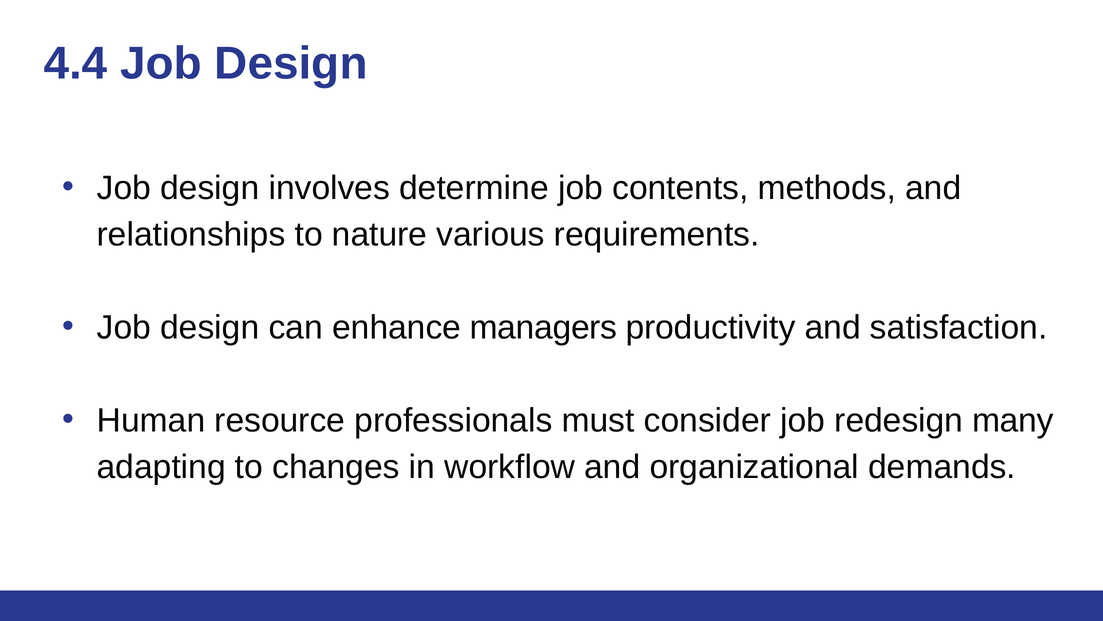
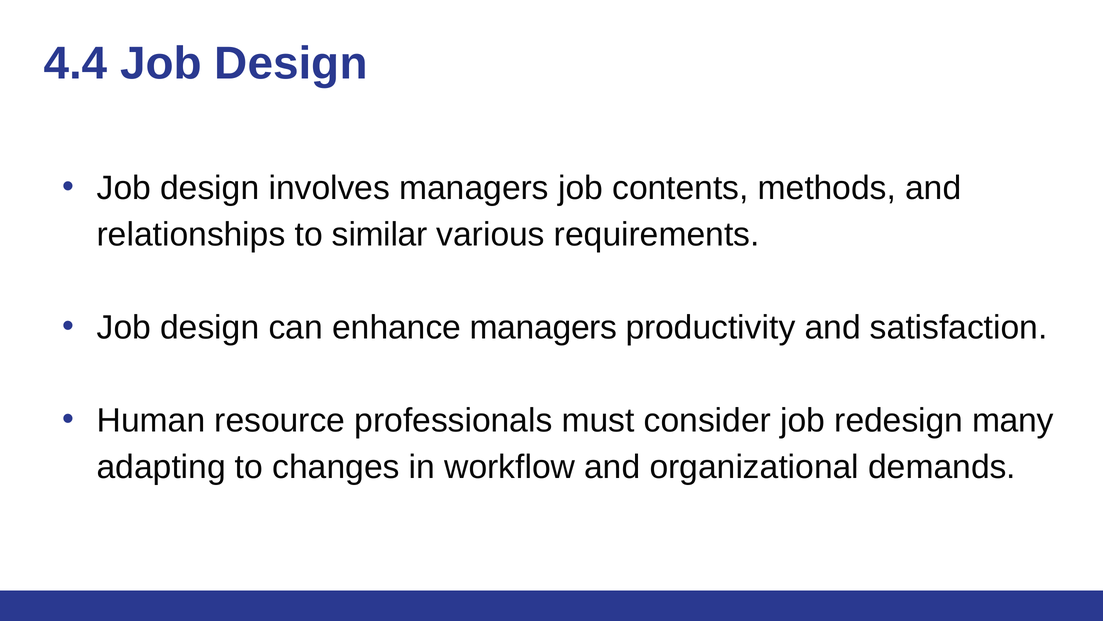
involves determine: determine -> managers
nature: nature -> similar
